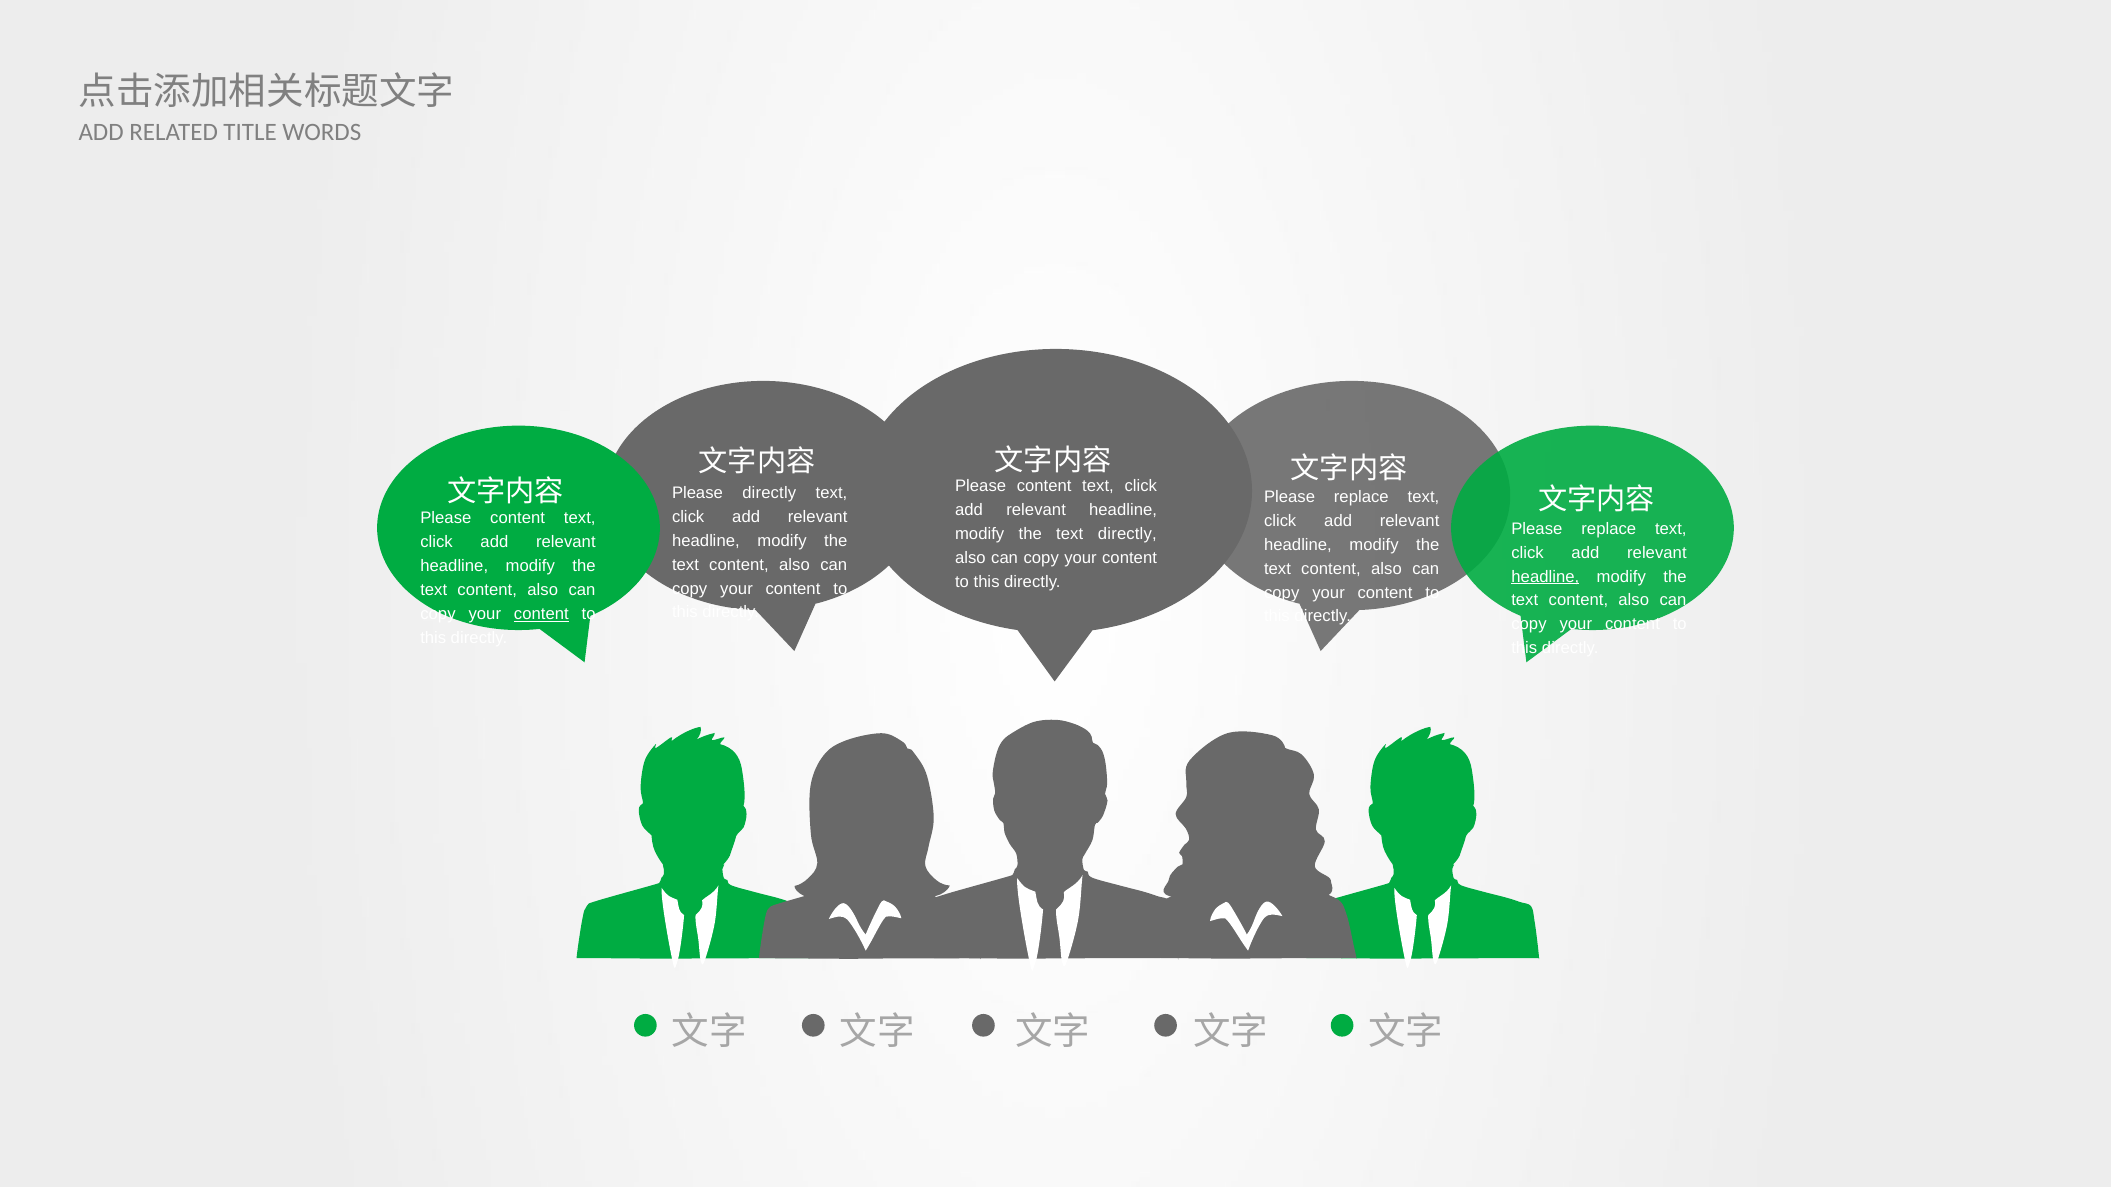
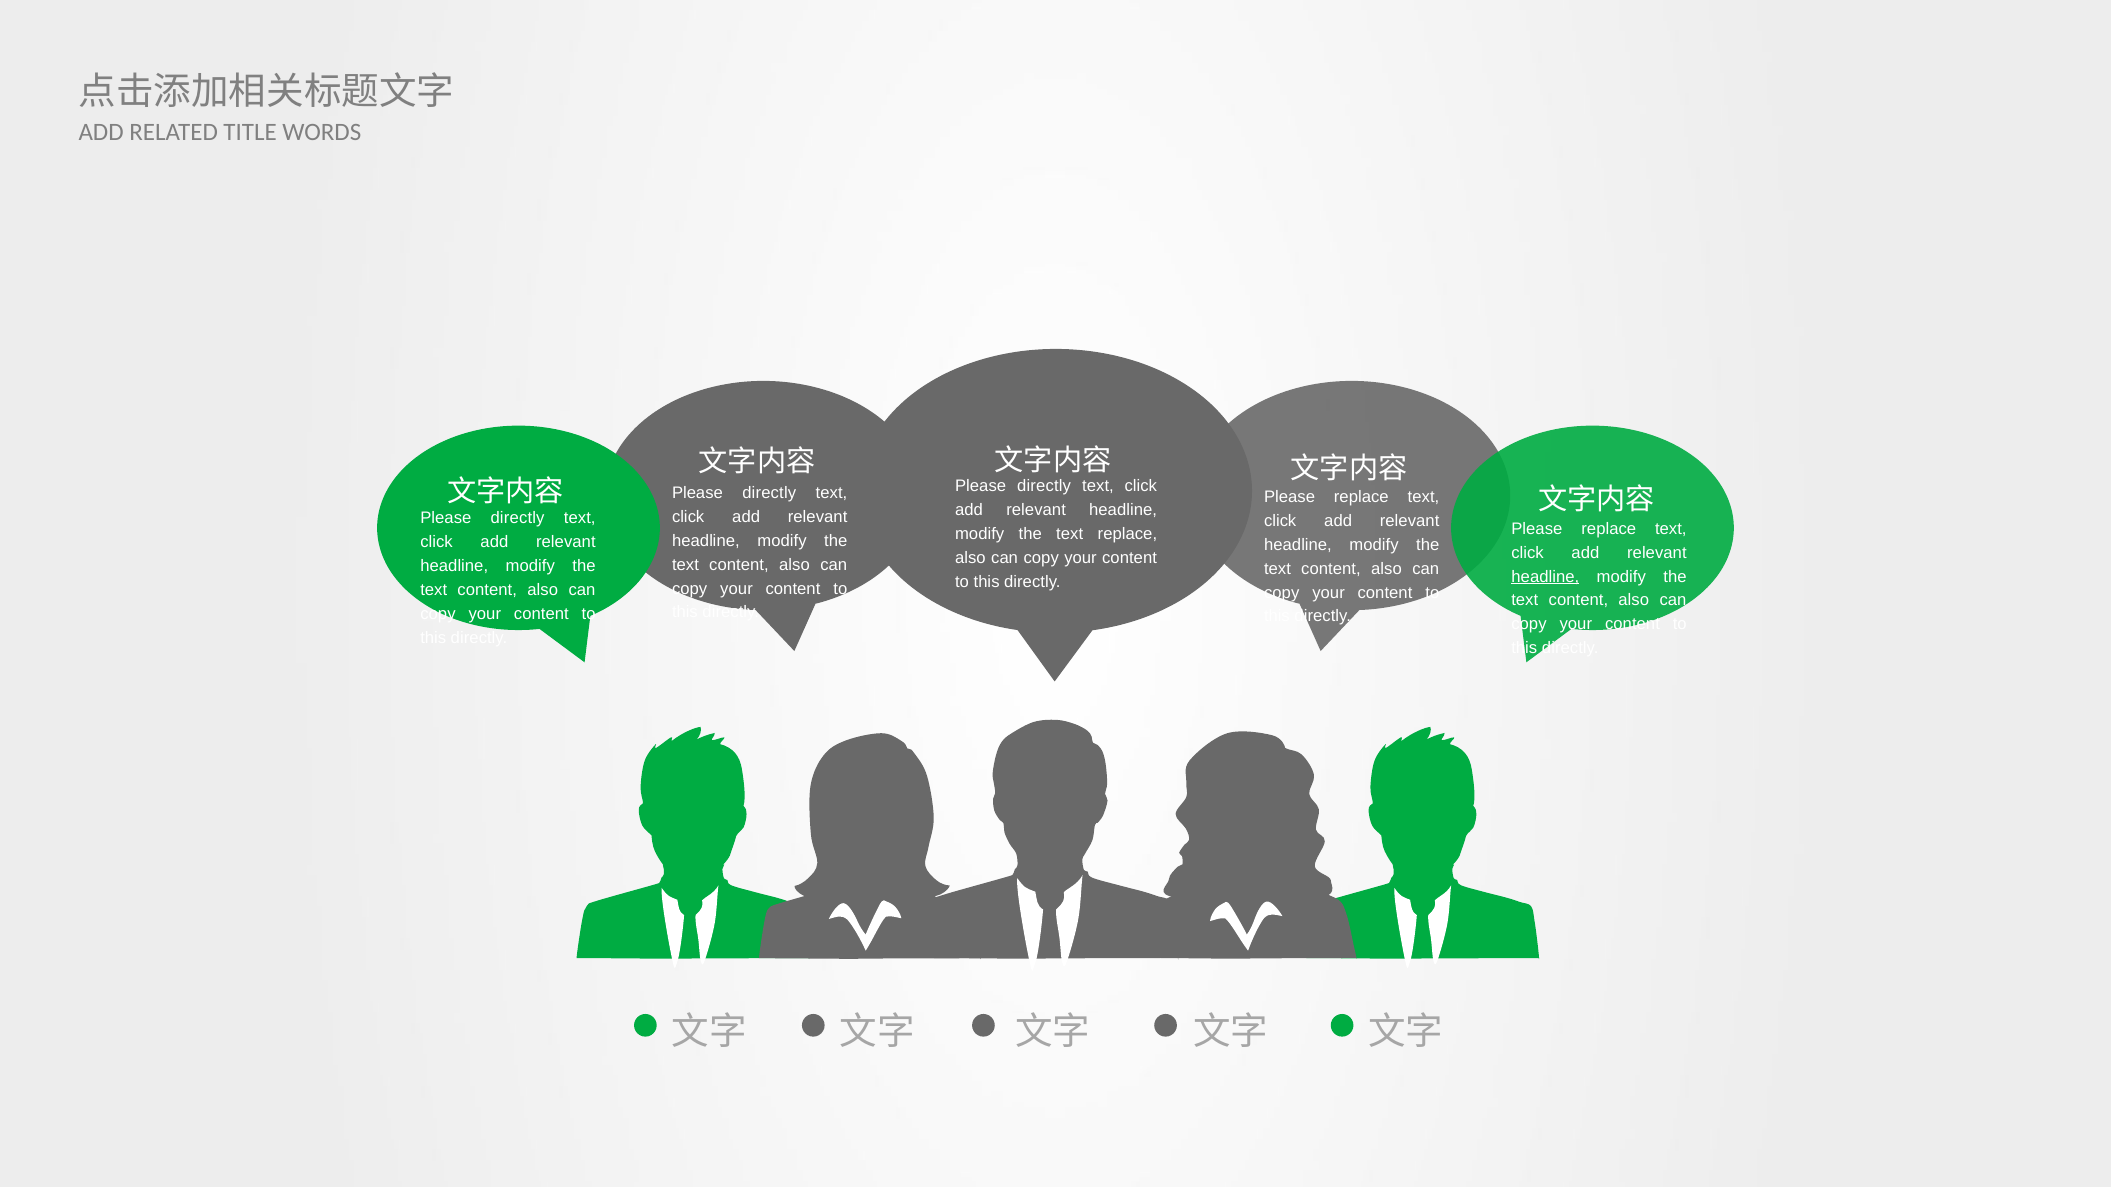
content at (1044, 486): content -> directly
content at (518, 519): content -> directly
text directly: directly -> replace
content at (541, 614) underline: present -> none
